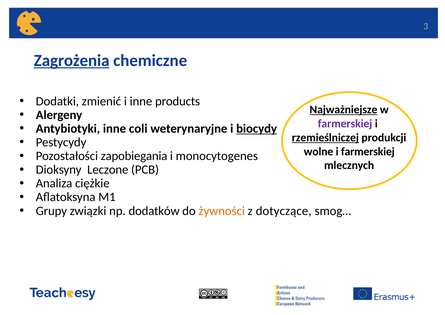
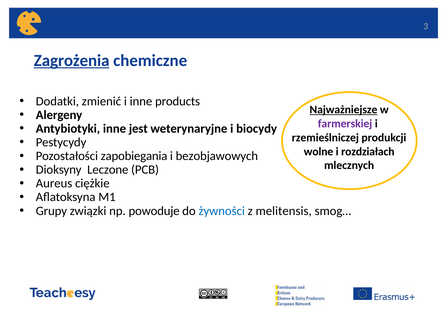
coli: coli -> jest
biocydy underline: present -> none
rzemieślniczej underline: present -> none
i farmerskiej: farmerskiej -> rozdziałach
monocytogenes: monocytogenes -> bezobjawowych
Analiza: Analiza -> Aureus
dodatków: dodatków -> powoduje
żywności colour: orange -> blue
dotyczące: dotyczące -> melitensis
